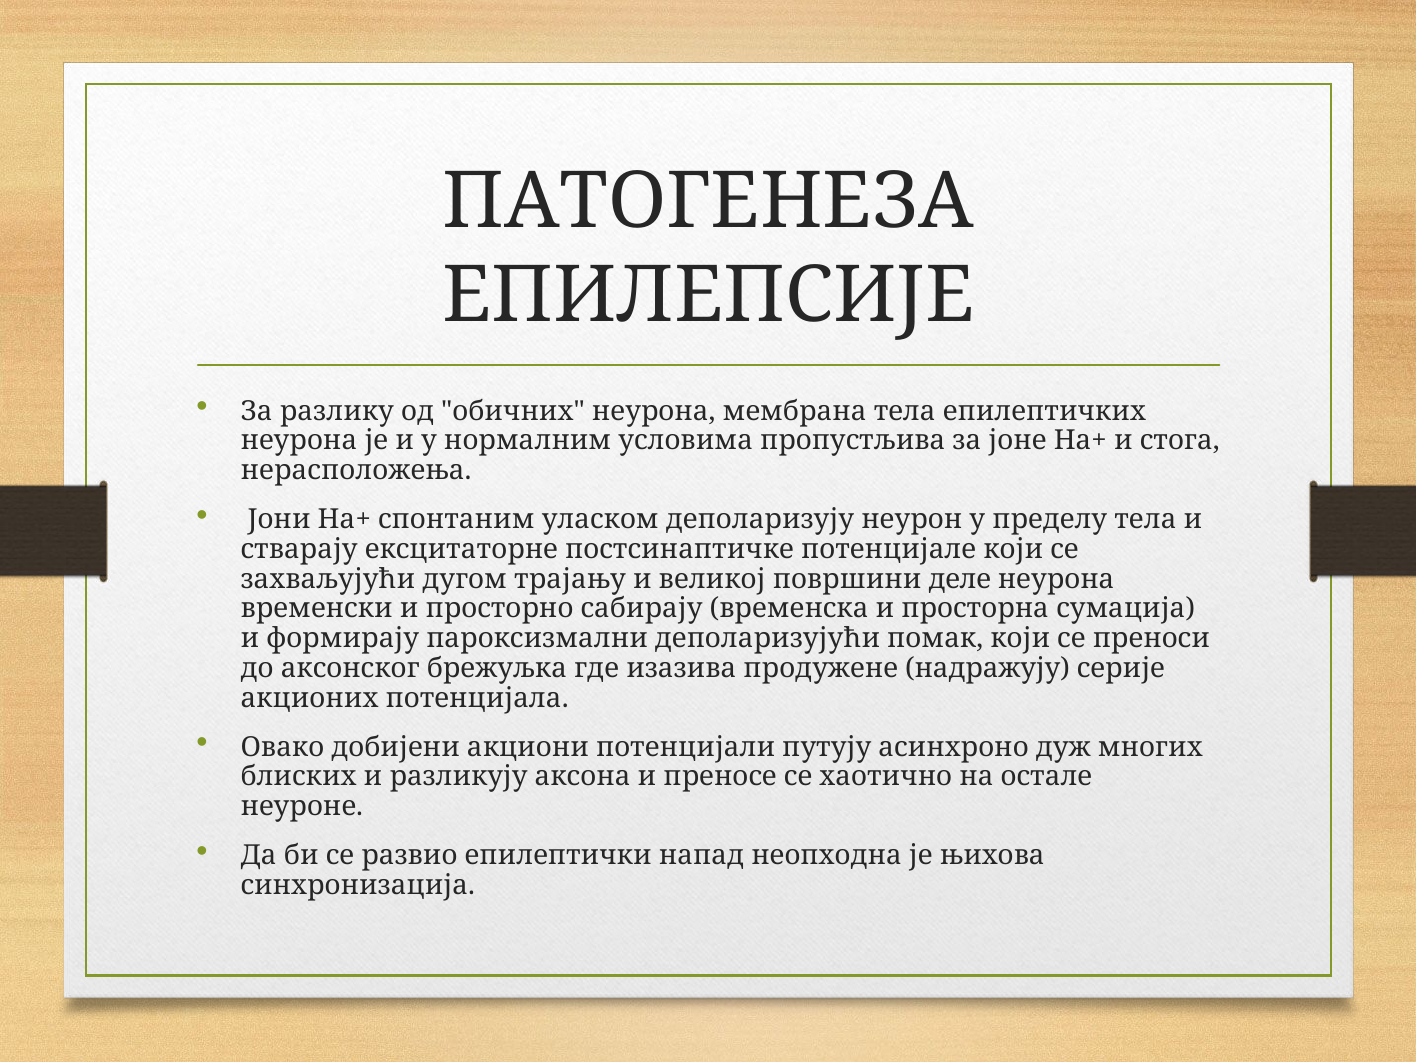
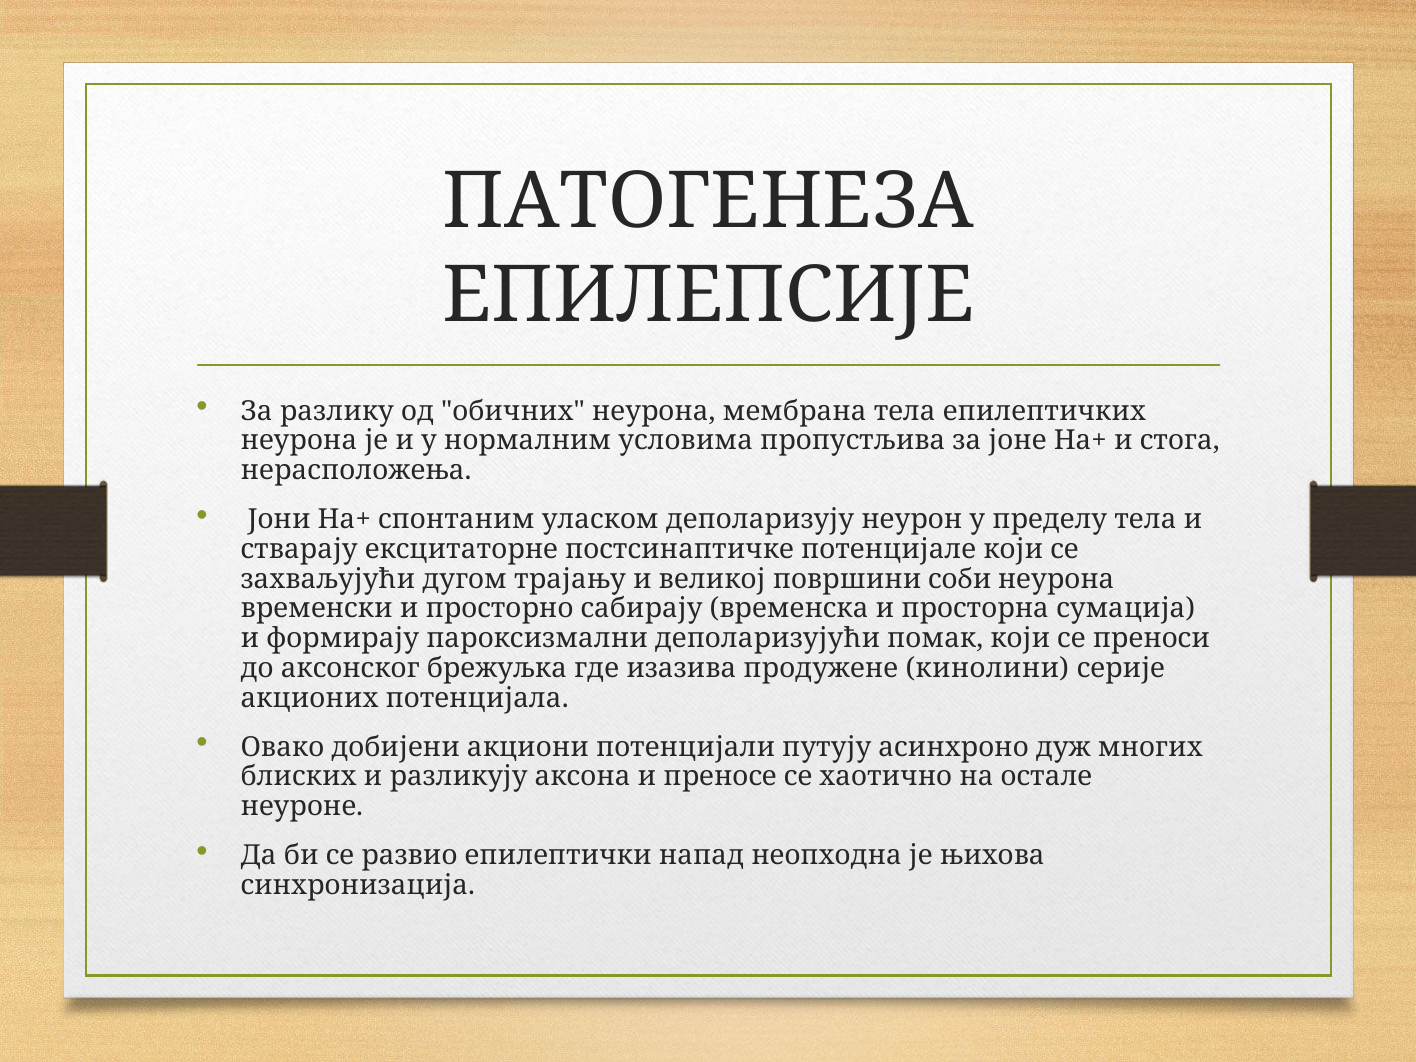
деле: деле -> соби
надражују: надражују -> кинолини
